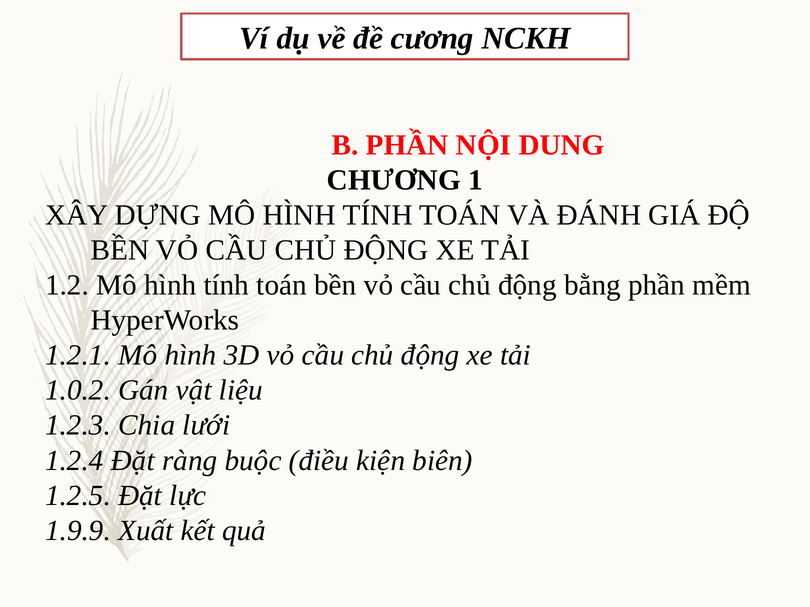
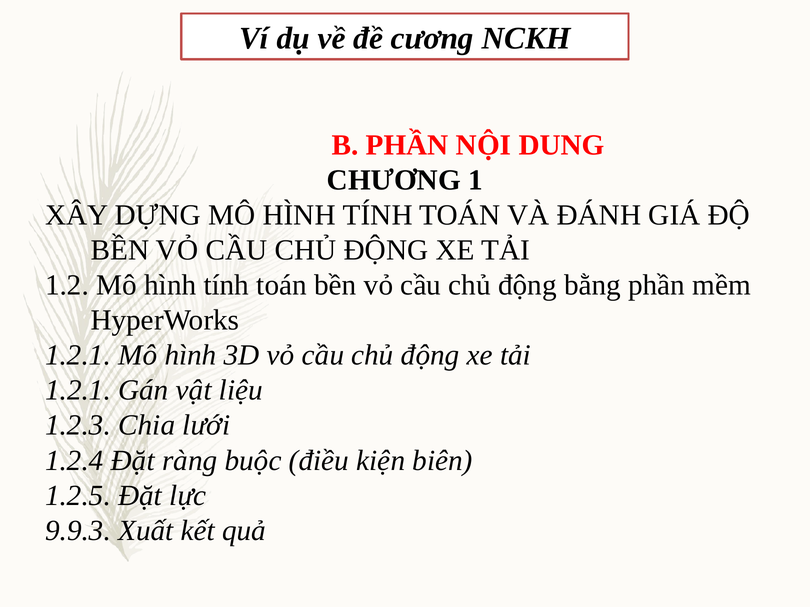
1.0.2 at (78, 391): 1.0.2 -> 1.2.1
1.9.9: 1.9.9 -> 9.9.3
